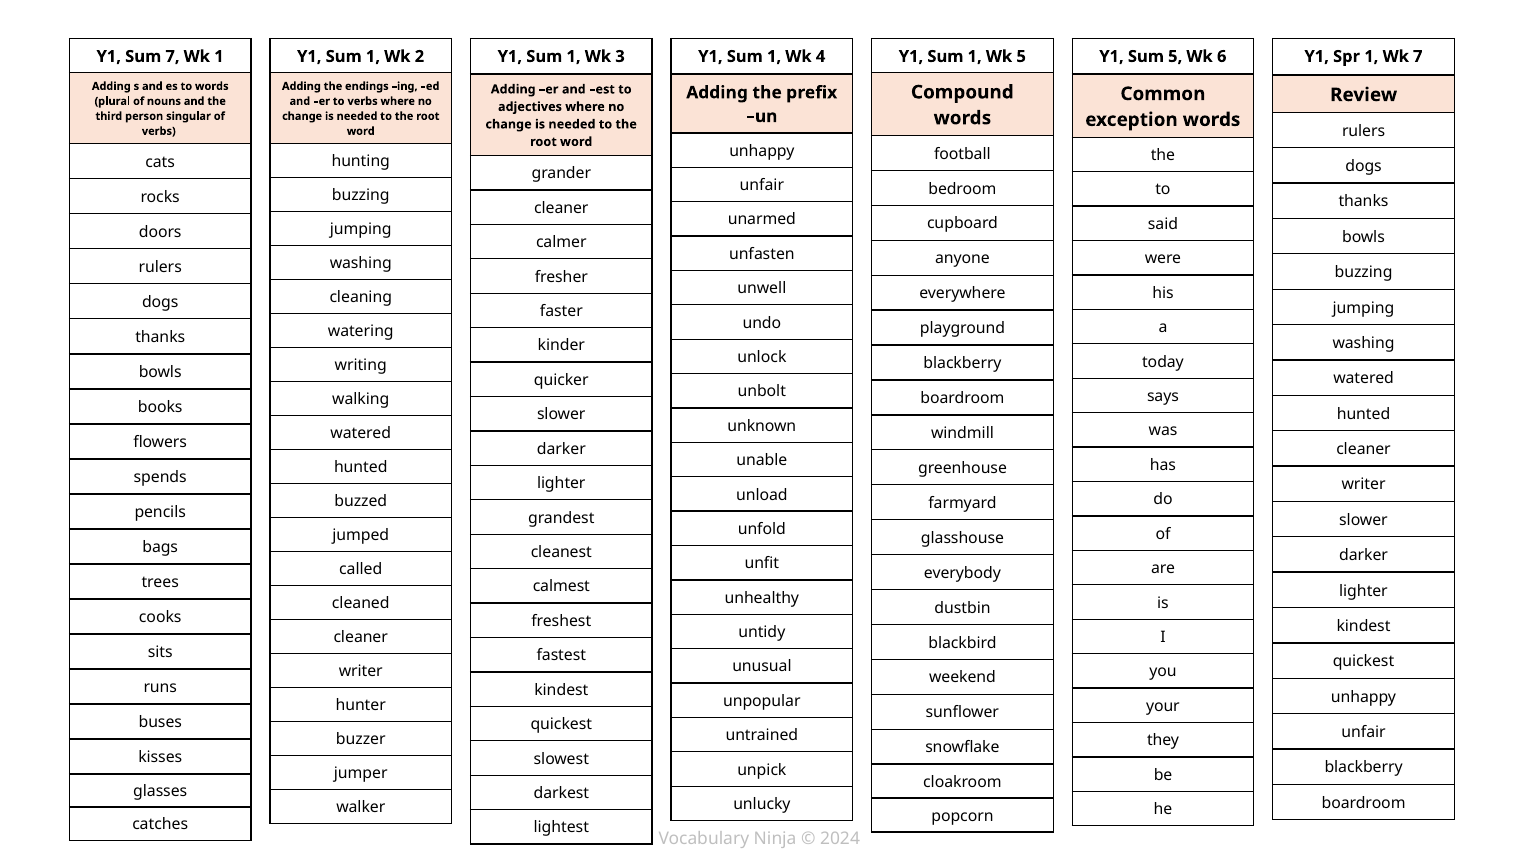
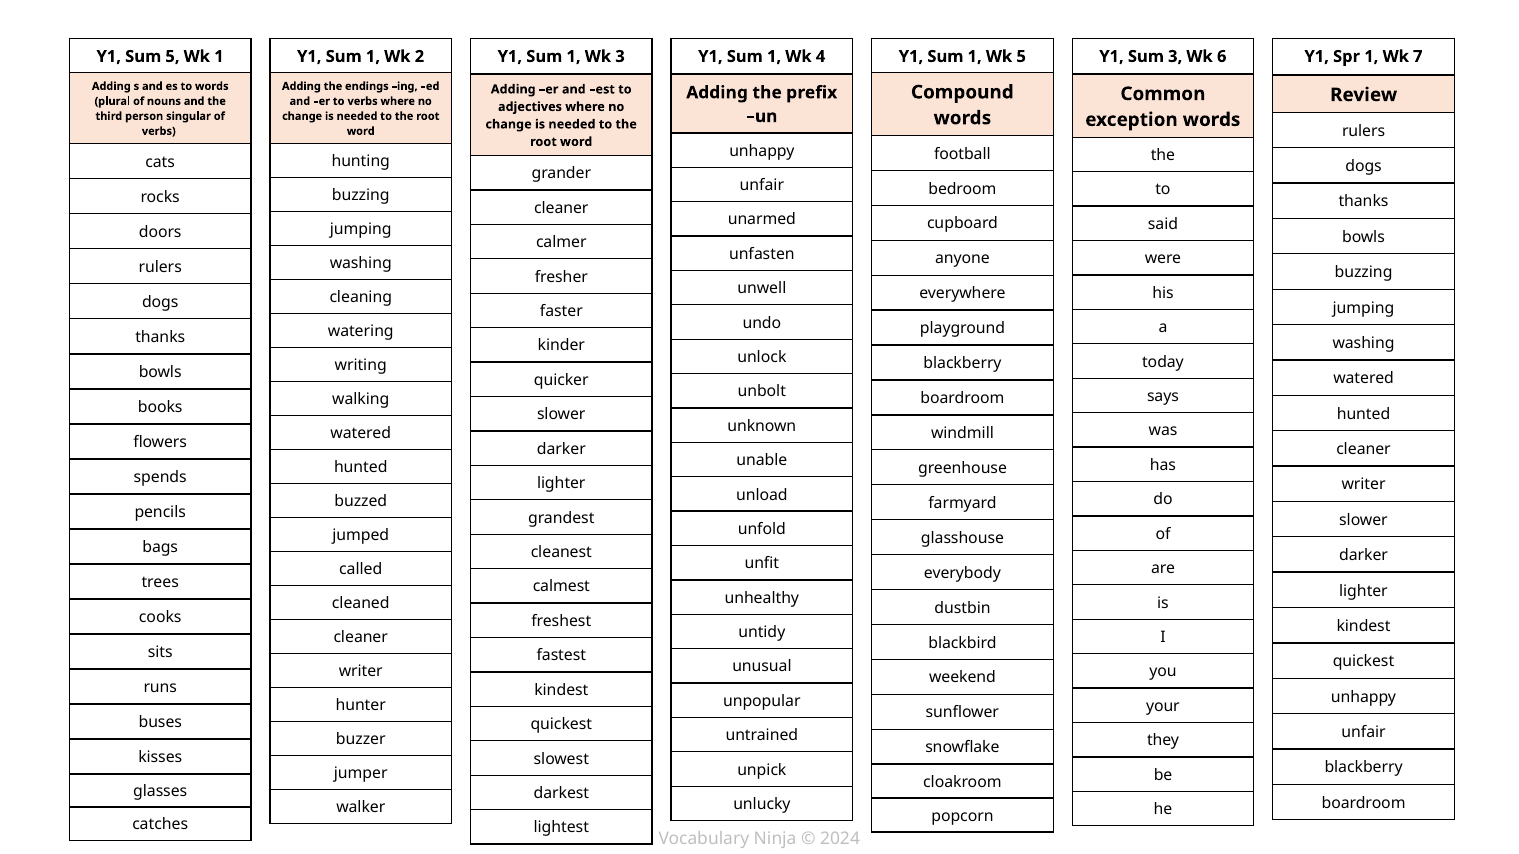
Sum 7: 7 -> 5
Sum 5: 5 -> 3
